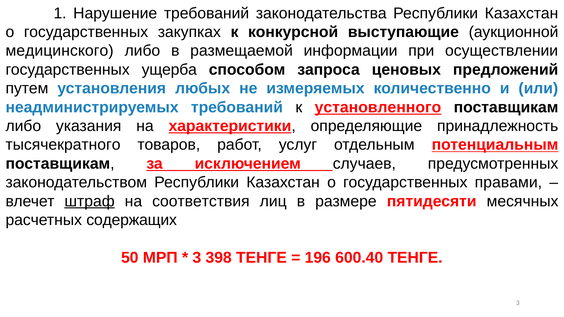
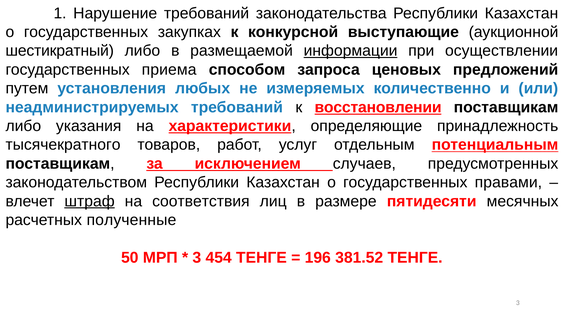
медицинского: медицинского -> шестикратный
информации underline: none -> present
ущерба: ущерба -> приема
установленного: установленного -> восстановлении
содержащих: содержащих -> полученные
398: 398 -> 454
600.40: 600.40 -> 381.52
